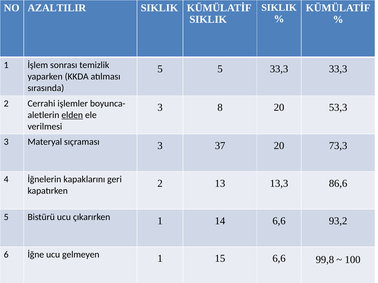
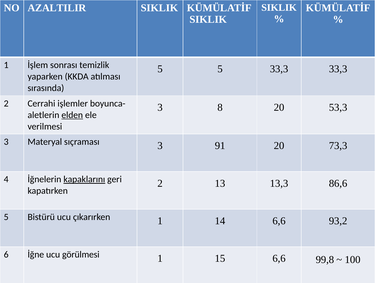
37: 37 -> 91
kapaklarını underline: none -> present
gelmeyen: gelmeyen -> görülmesi
